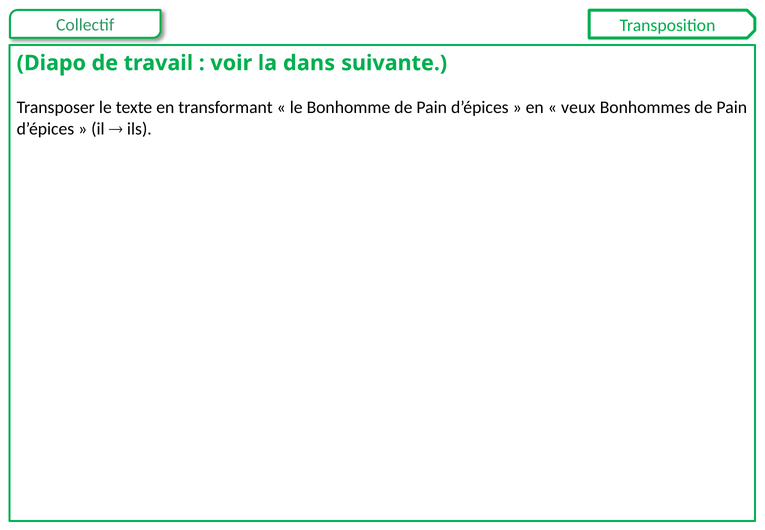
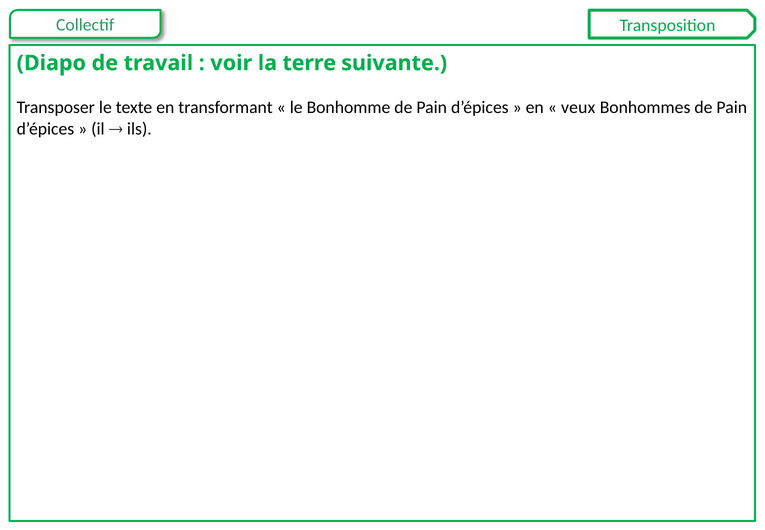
dans: dans -> terre
